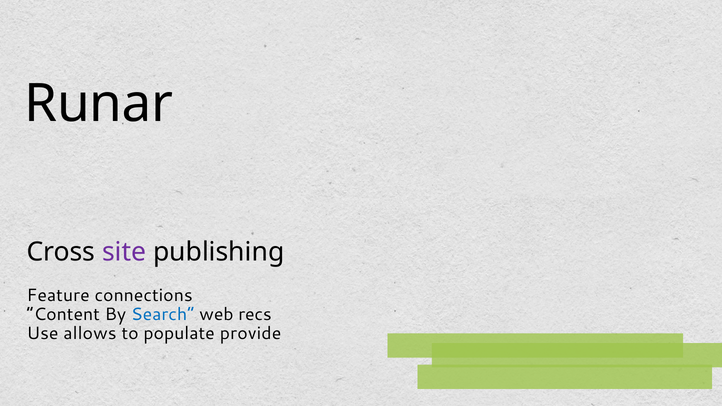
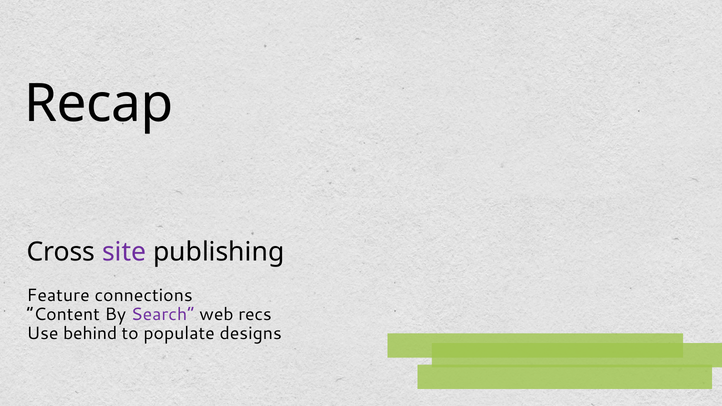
Runar: Runar -> Recap
Search colour: blue -> purple
allows: allows -> behind
provide: provide -> designs
